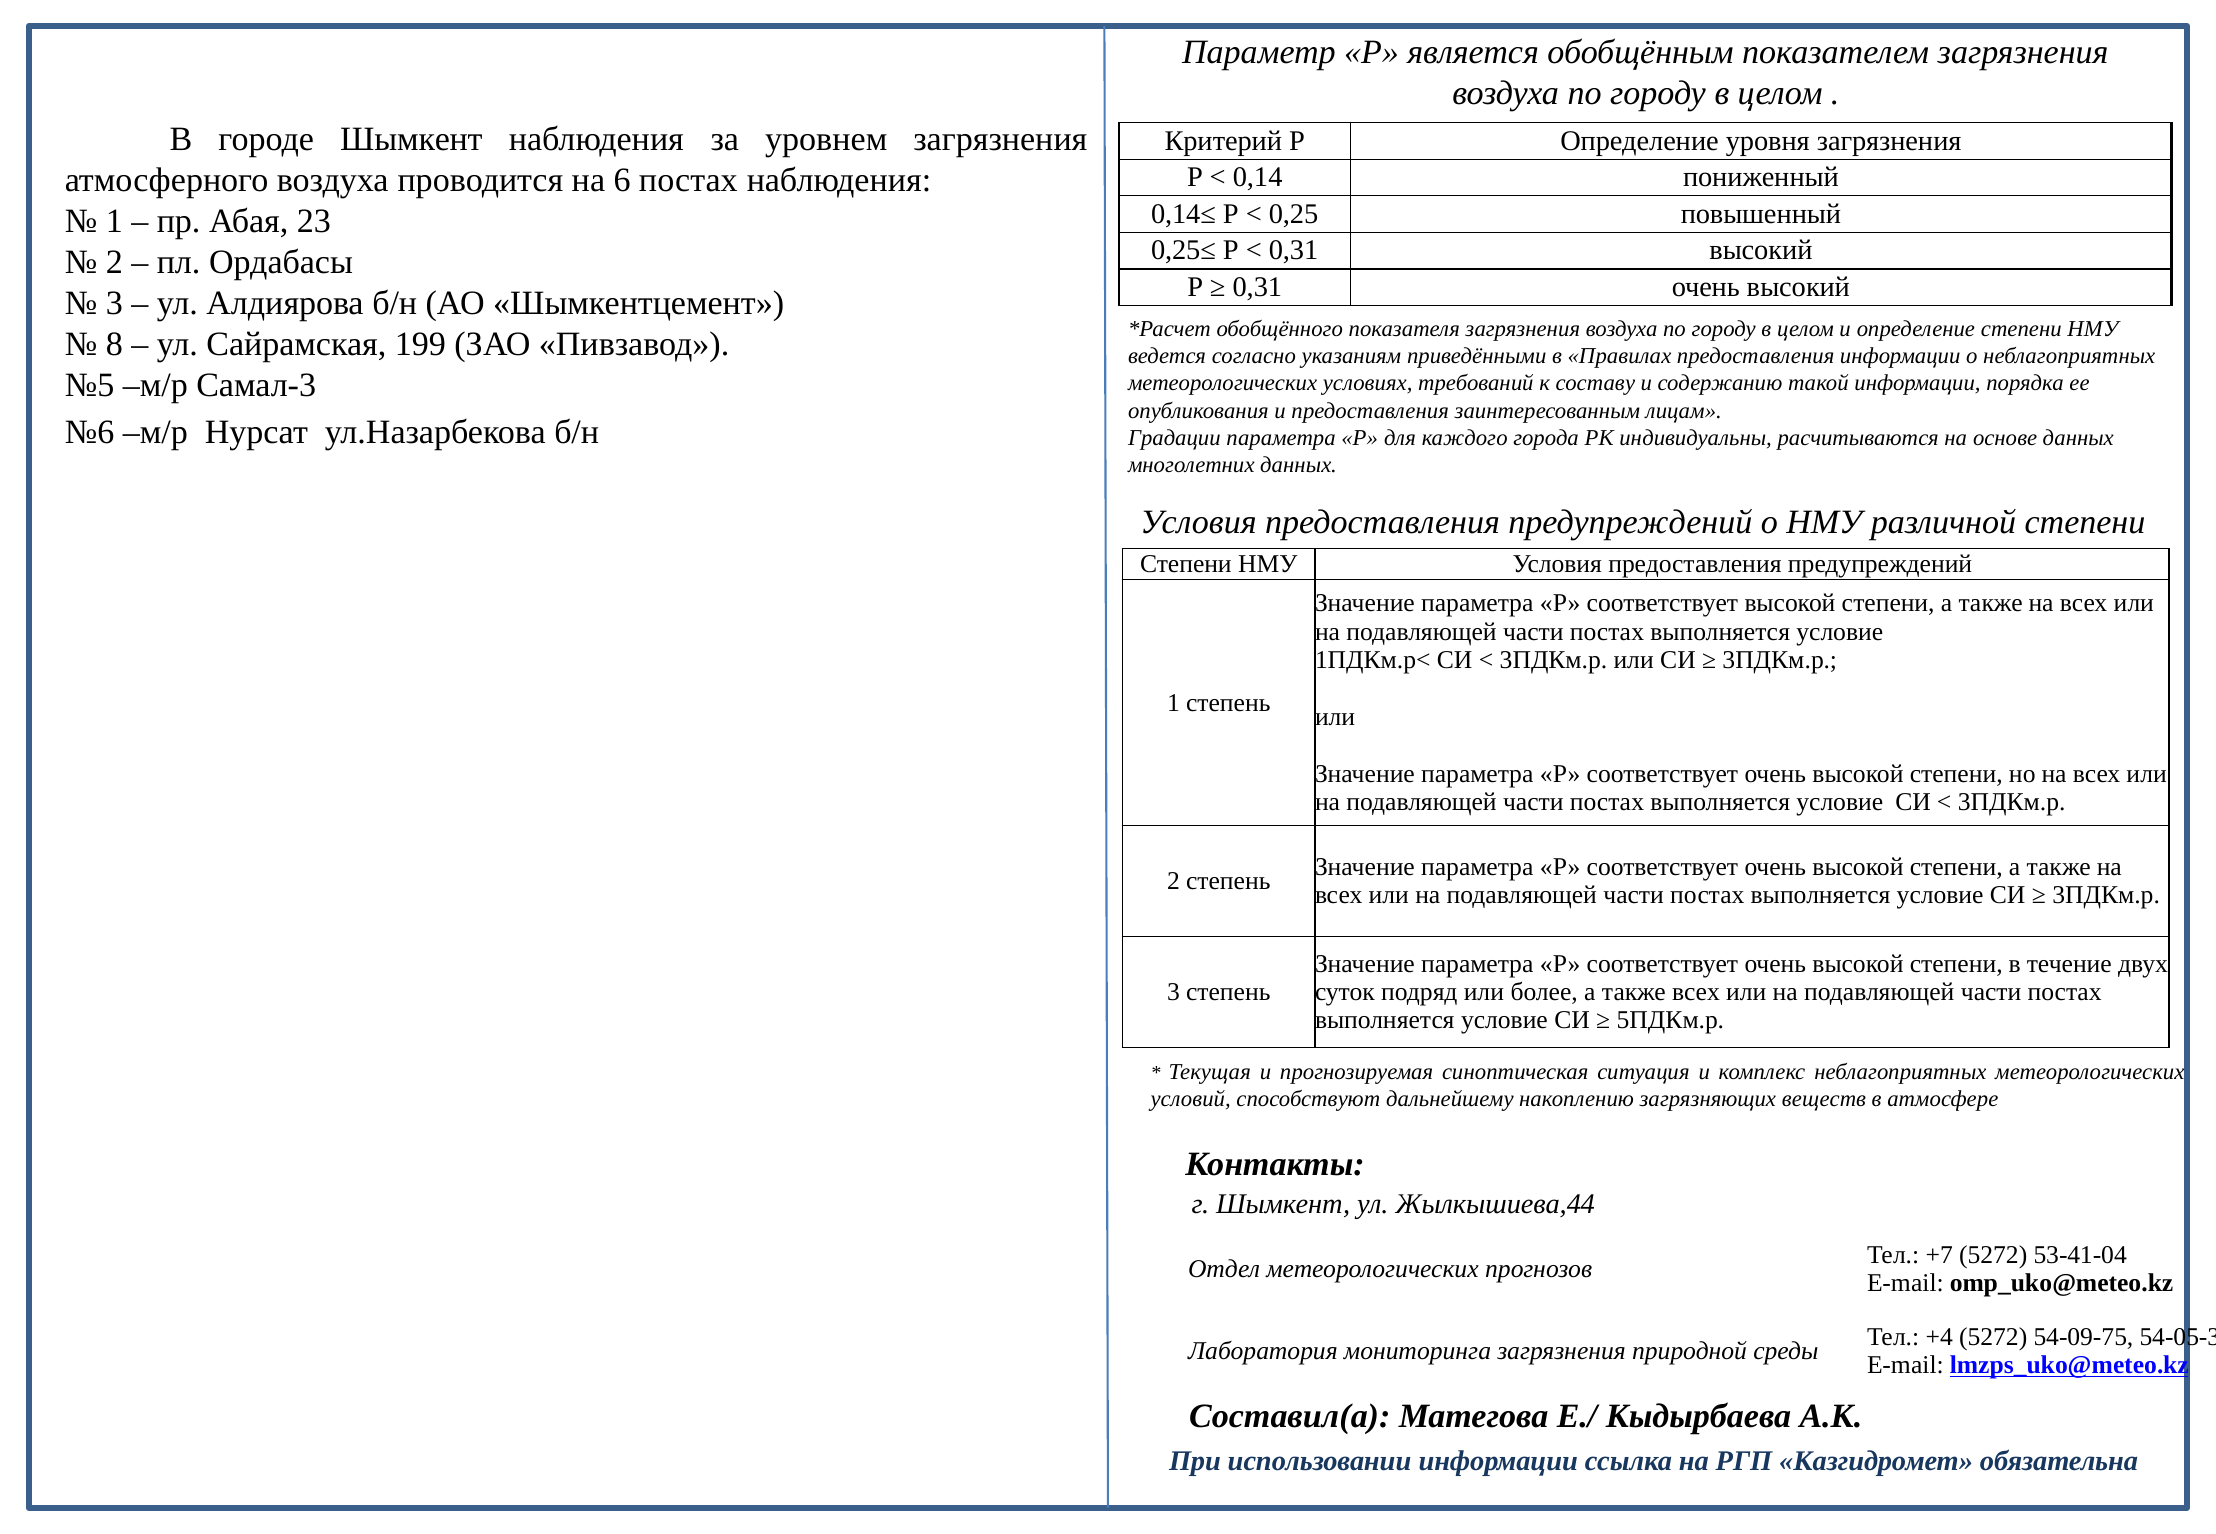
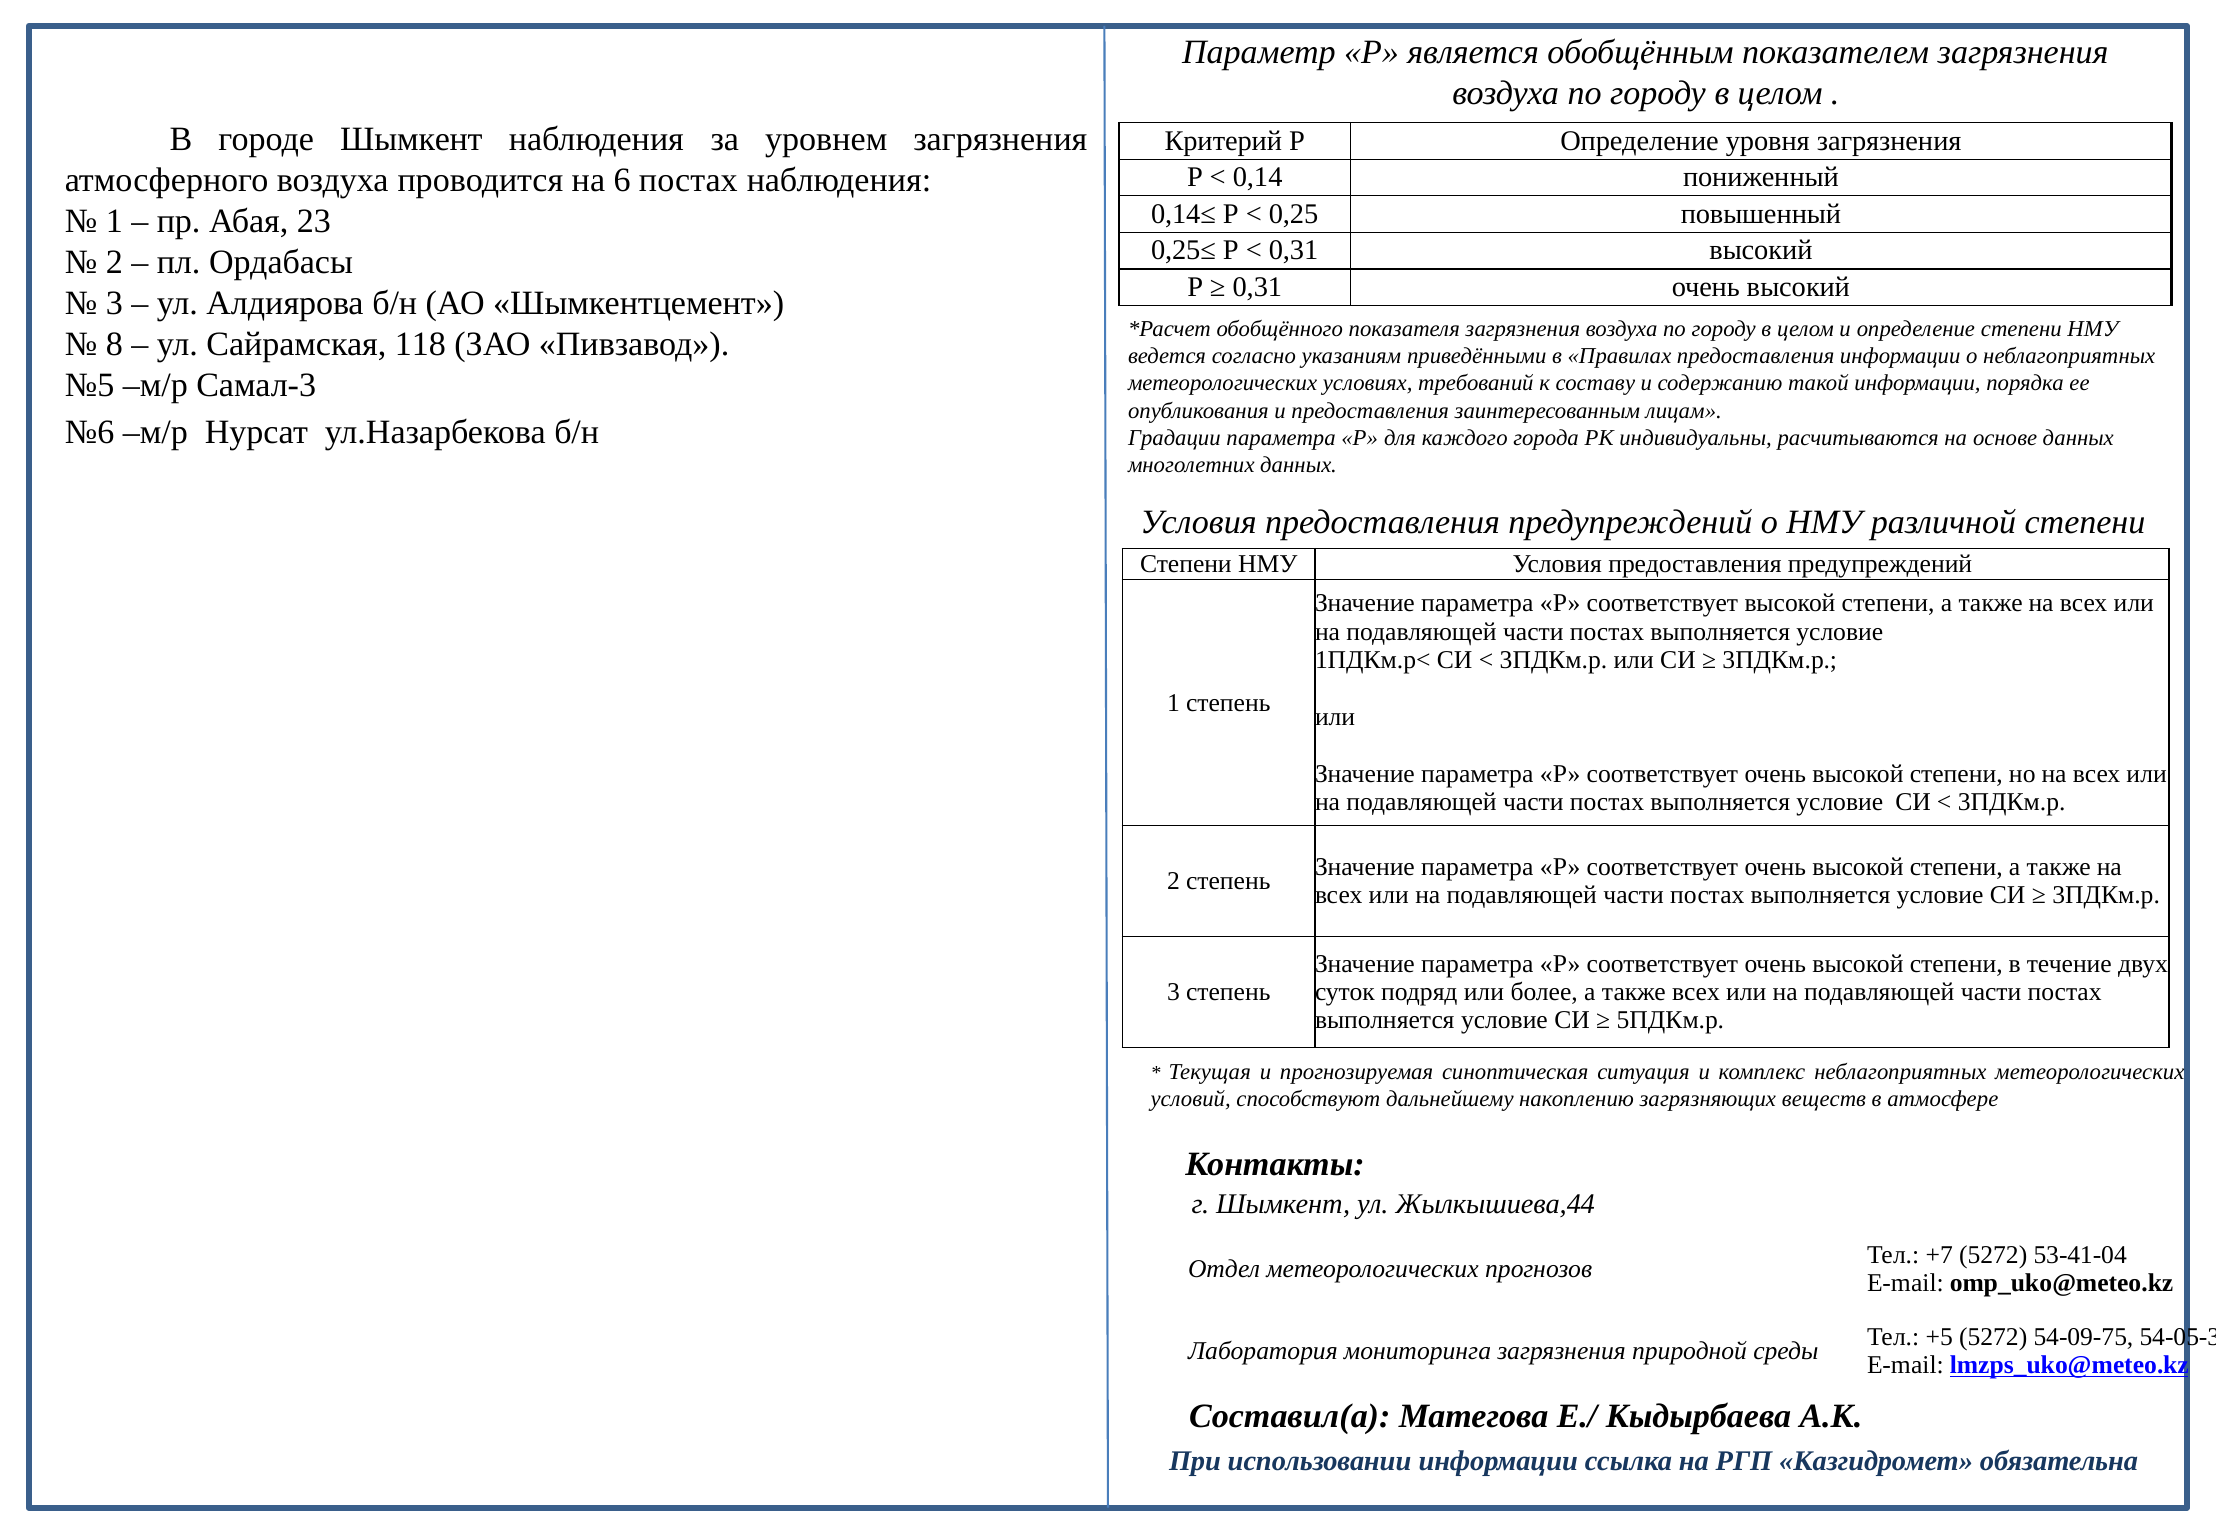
199: 199 -> 118
+4: +4 -> +5
